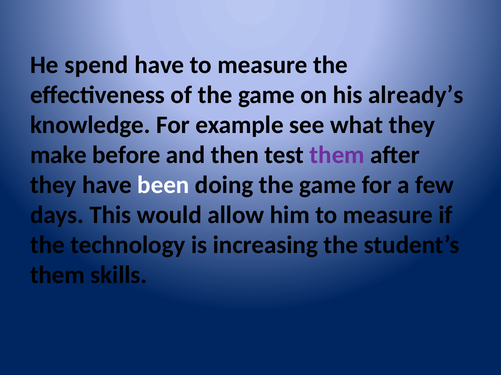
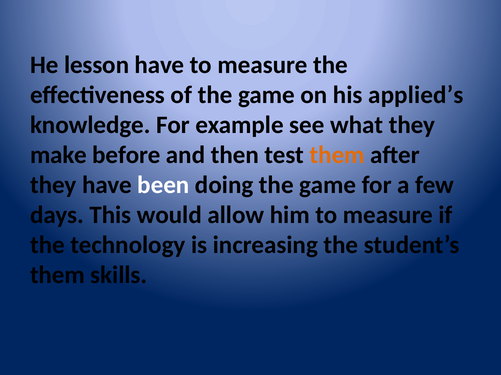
spend: spend -> lesson
already’s: already’s -> applied’s
them at (337, 155) colour: purple -> orange
